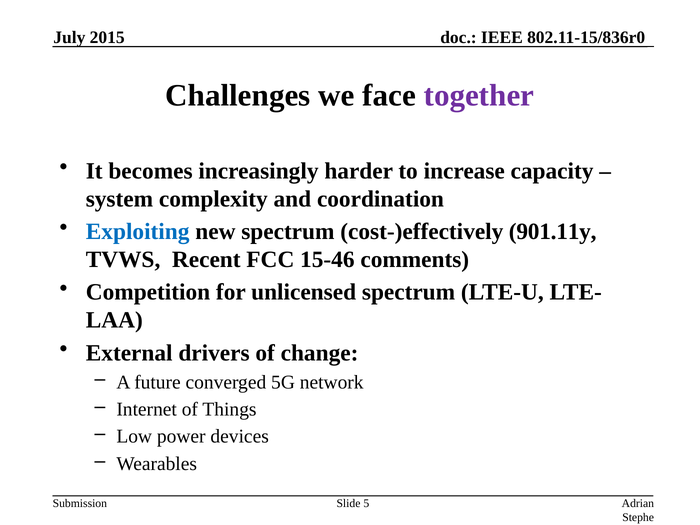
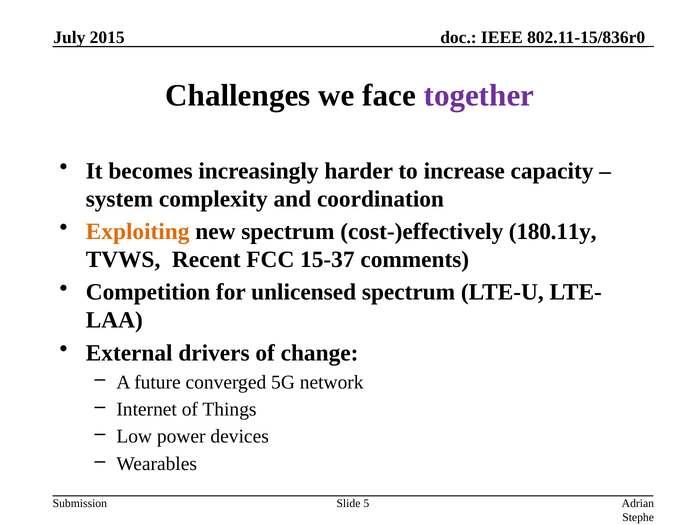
Exploiting colour: blue -> orange
901.11y: 901.11y -> 180.11y
15-46: 15-46 -> 15-37
